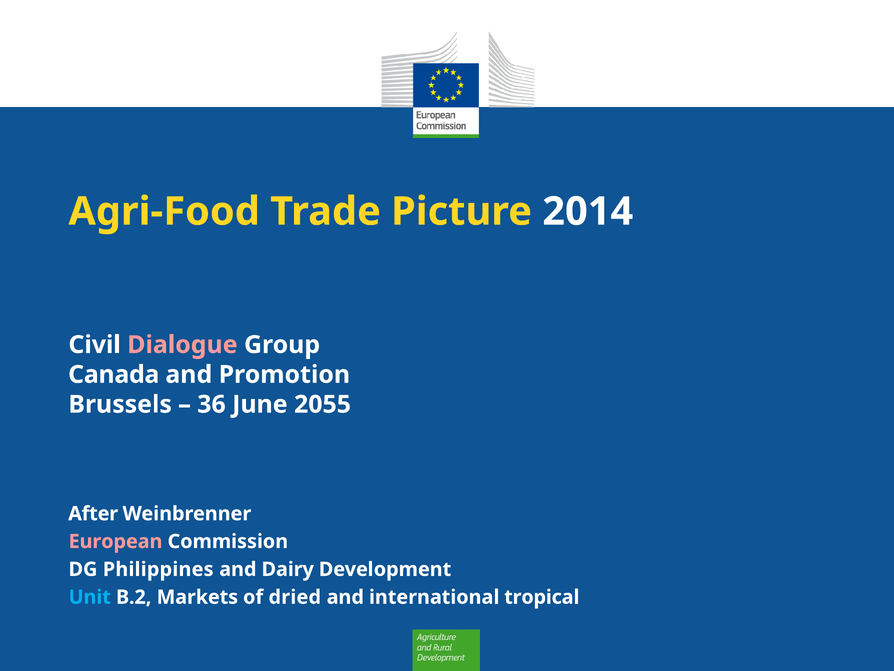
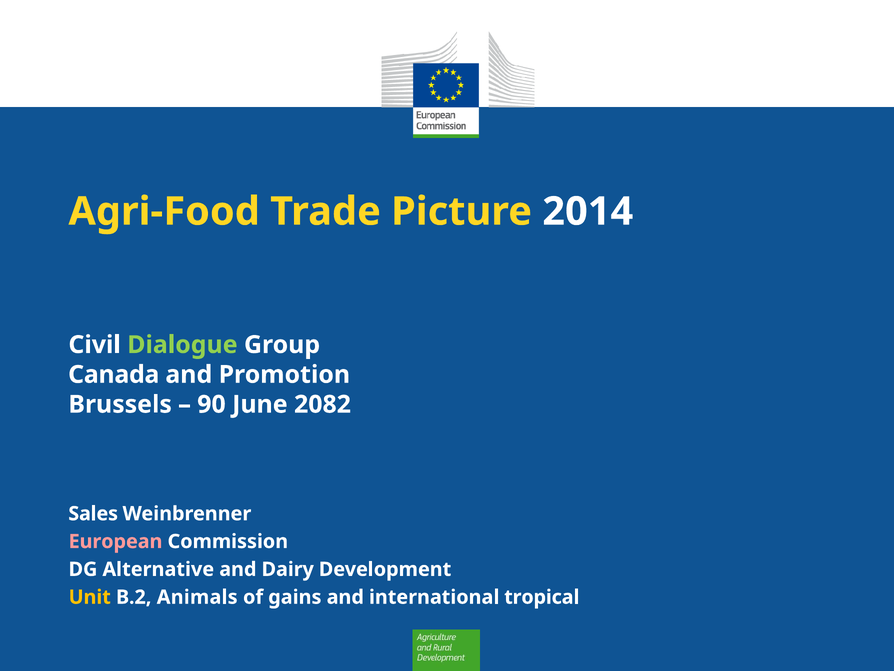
Dialogue colour: pink -> light green
36: 36 -> 90
2055: 2055 -> 2082
After: After -> Sales
Philippines: Philippines -> Alternative
Unit colour: light blue -> yellow
Markets: Markets -> Animals
dried: dried -> gains
